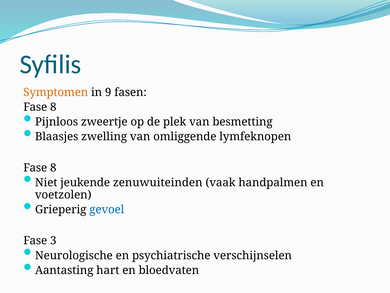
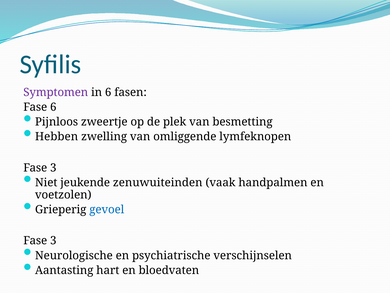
Symptomen colour: orange -> purple
in 9: 9 -> 6
8 at (53, 107): 8 -> 6
Blaasjes: Blaasjes -> Hebben
8 at (53, 167): 8 -> 3
